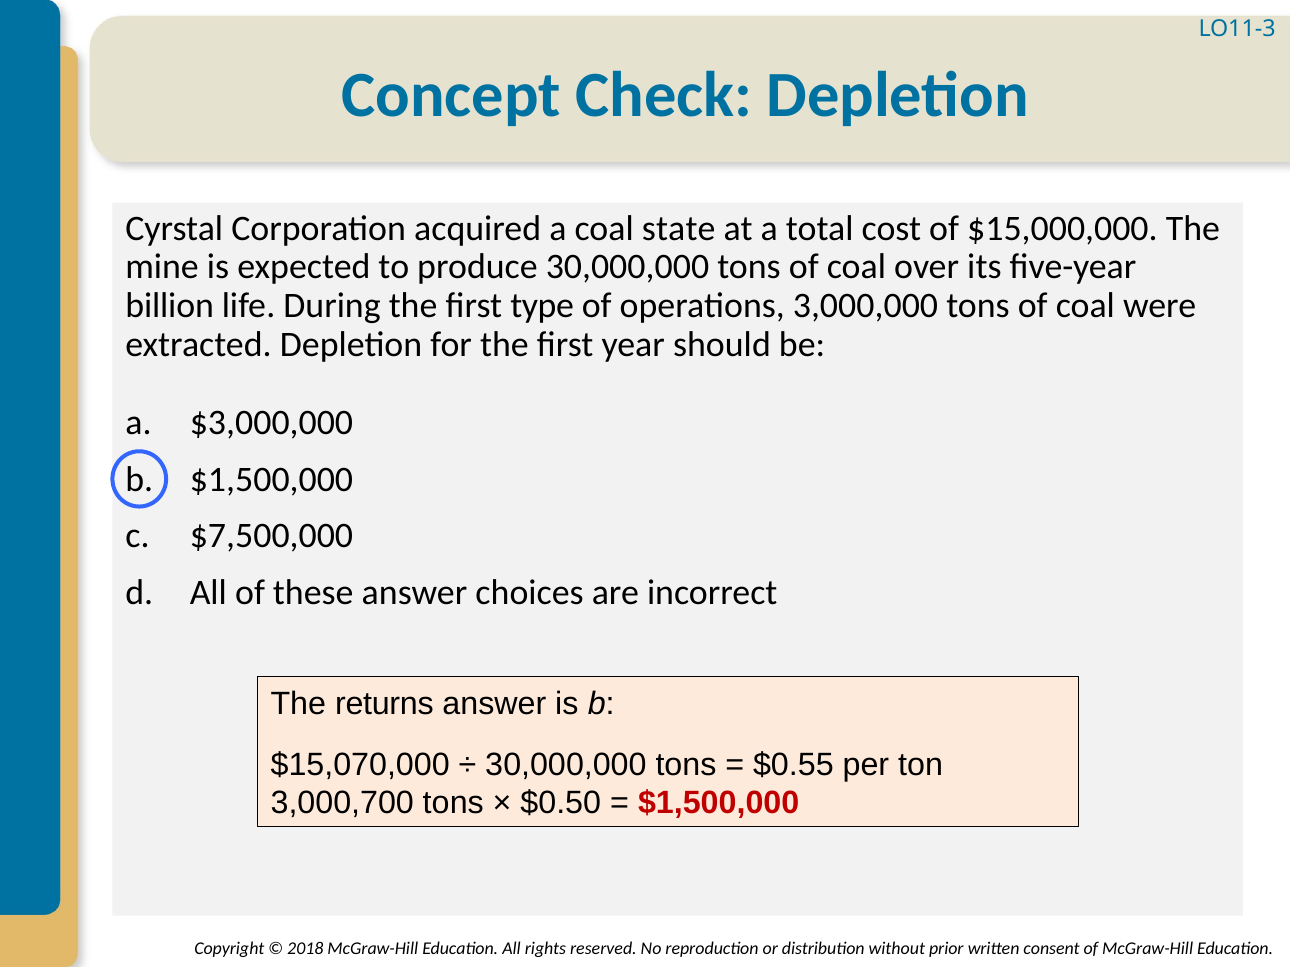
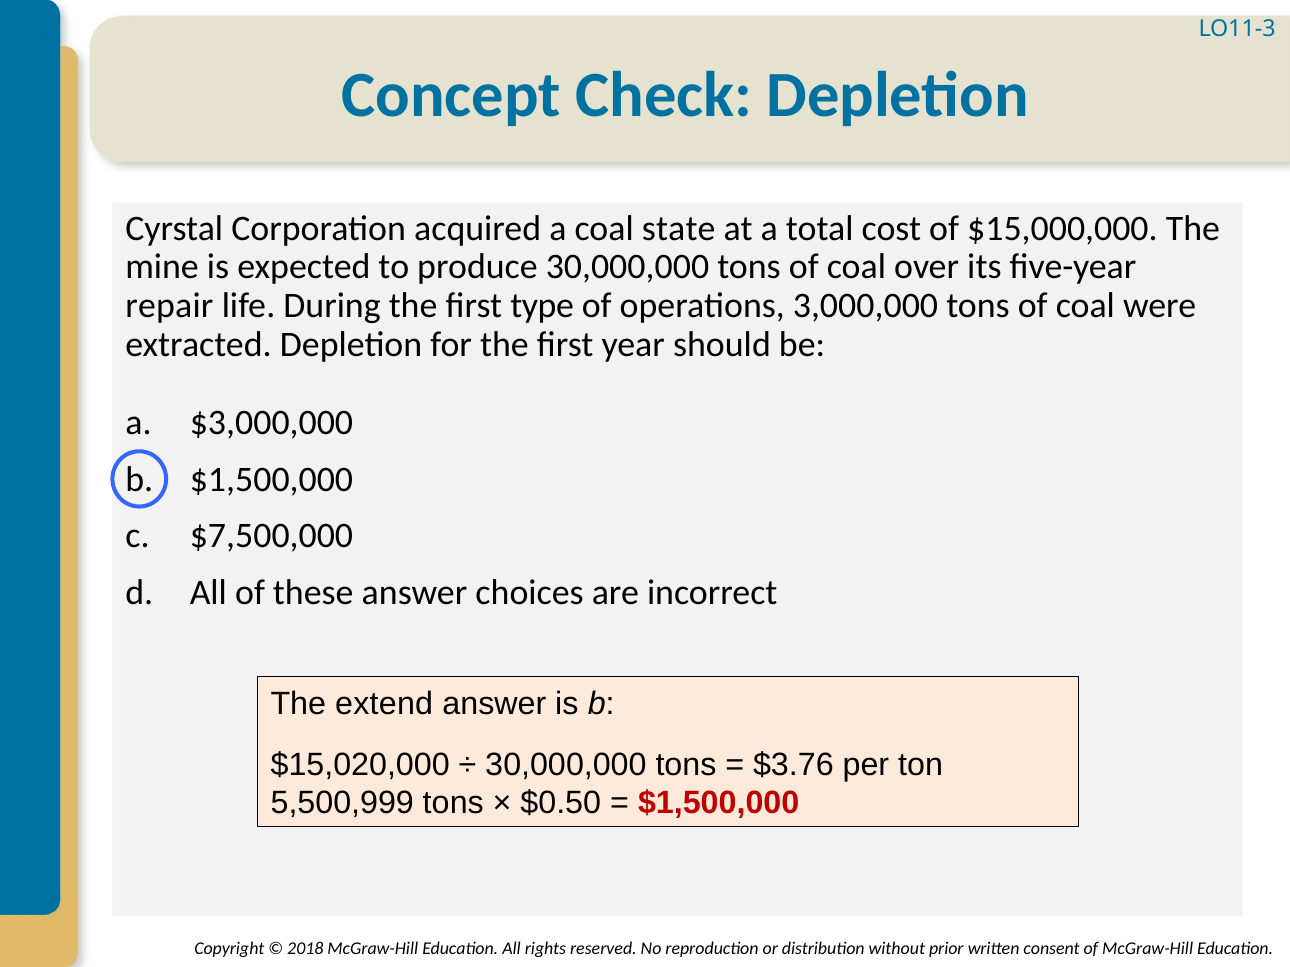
billion: billion -> repair
returns: returns -> extend
$15,070,000: $15,070,000 -> $15,020,000
$0.55: $0.55 -> $3.76
3,000,700: 3,000,700 -> 5,500,999
